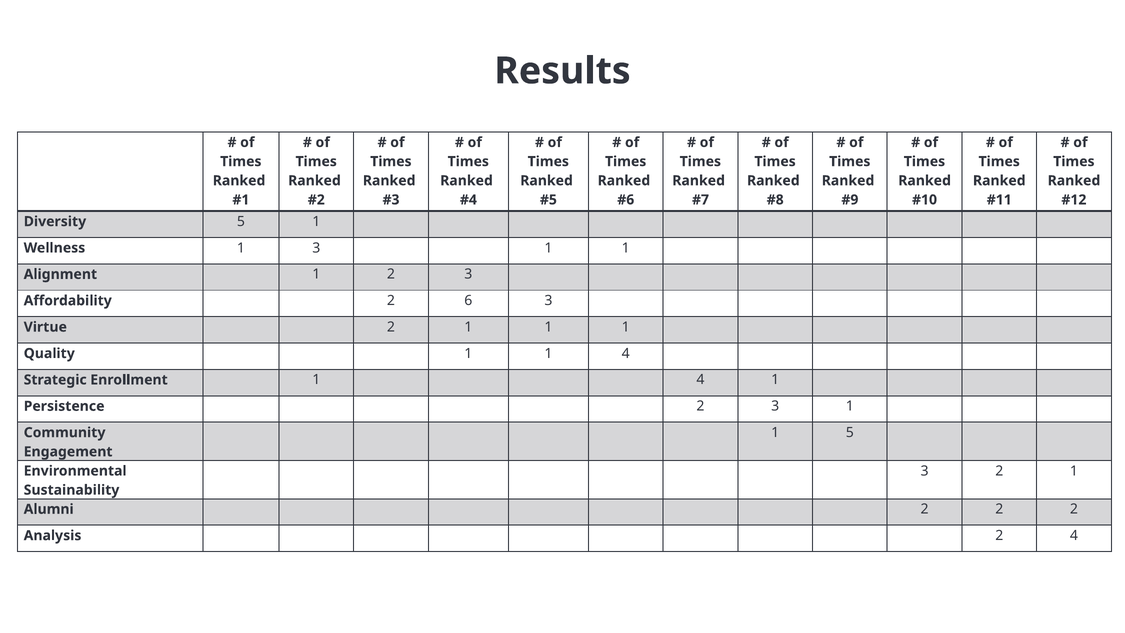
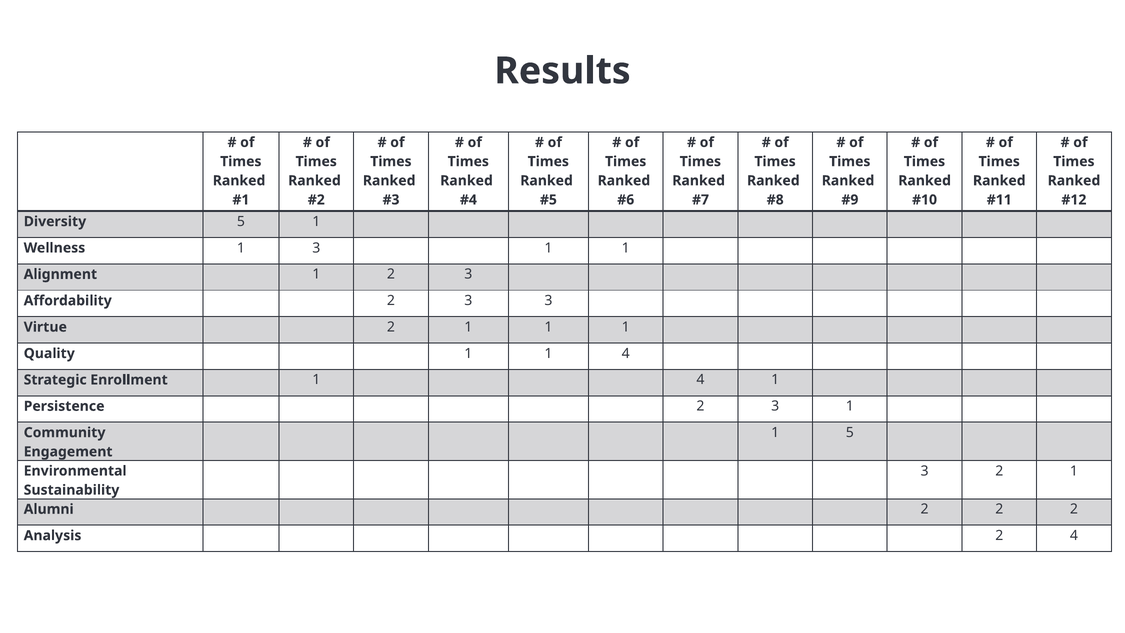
Affordability 2 6: 6 -> 3
